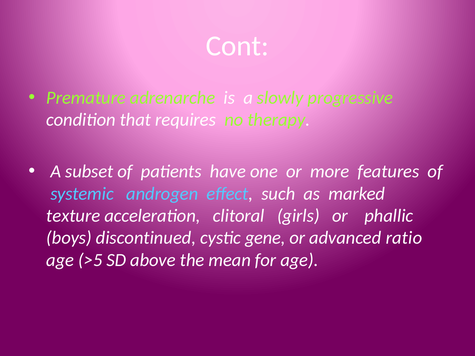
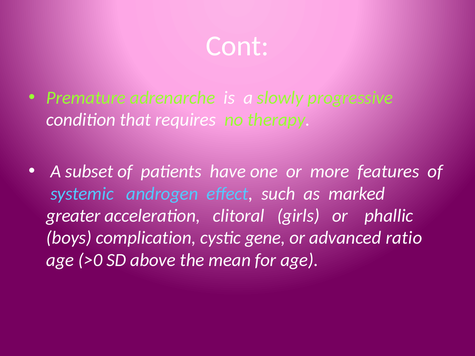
texture: texture -> greater
discontinued: discontinued -> complication
>5: >5 -> >0
